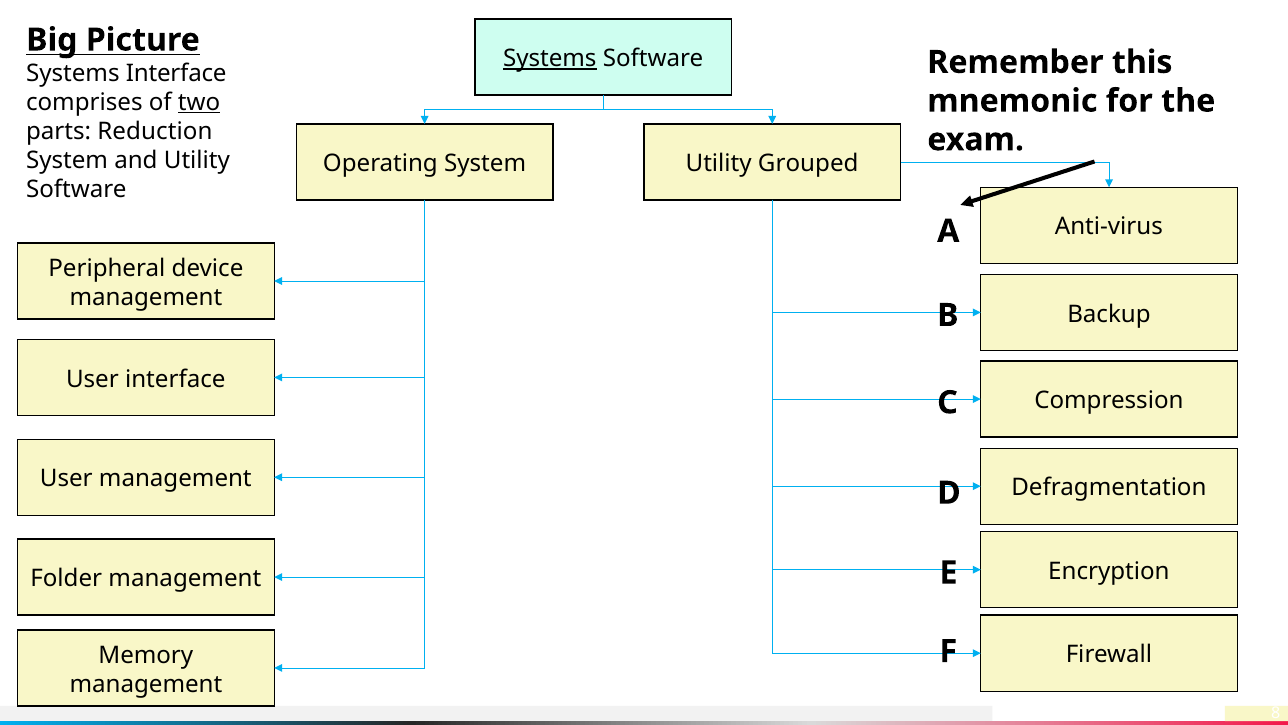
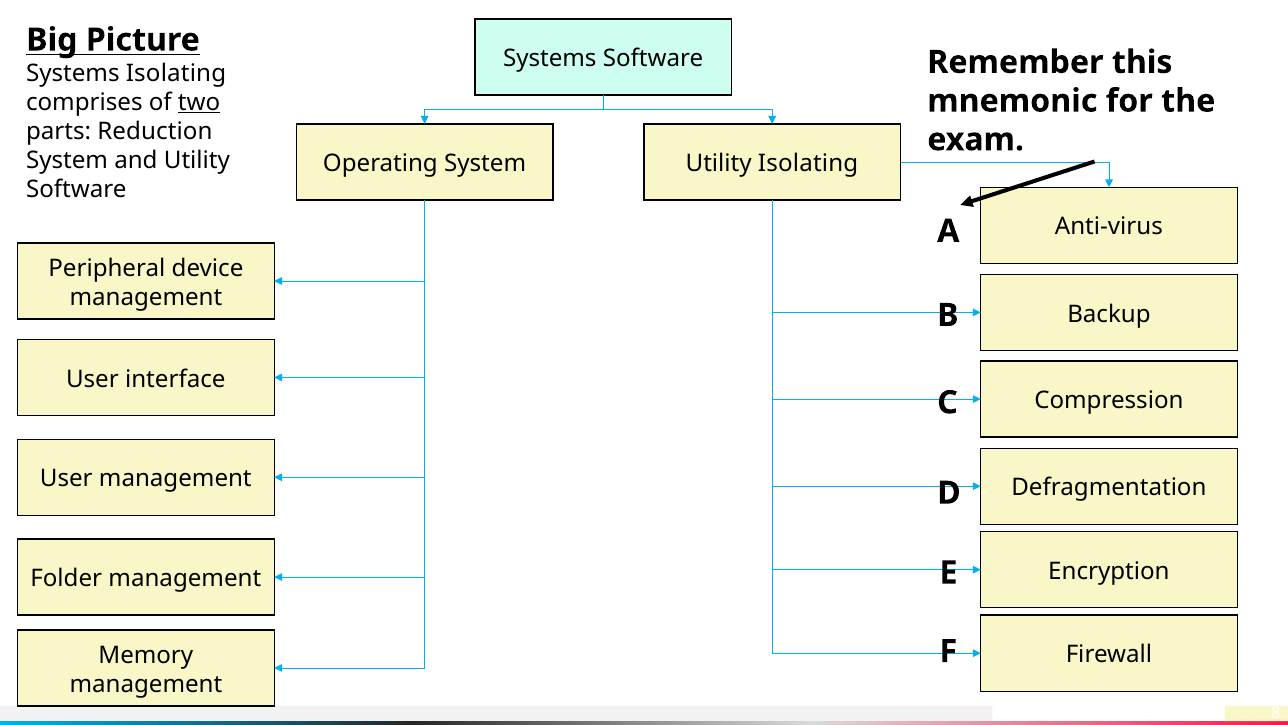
Systems at (550, 59) underline: present -> none
Systems Interface: Interface -> Isolating
Utility Grouped: Grouped -> Isolating
